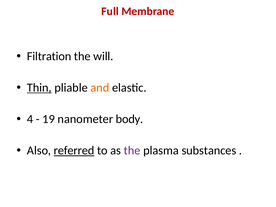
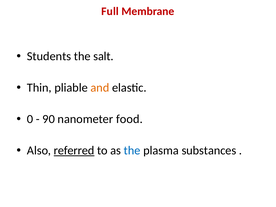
Filtration: Filtration -> Students
will: will -> salt
Thin underline: present -> none
4: 4 -> 0
19: 19 -> 90
body: body -> food
the at (132, 150) colour: purple -> blue
